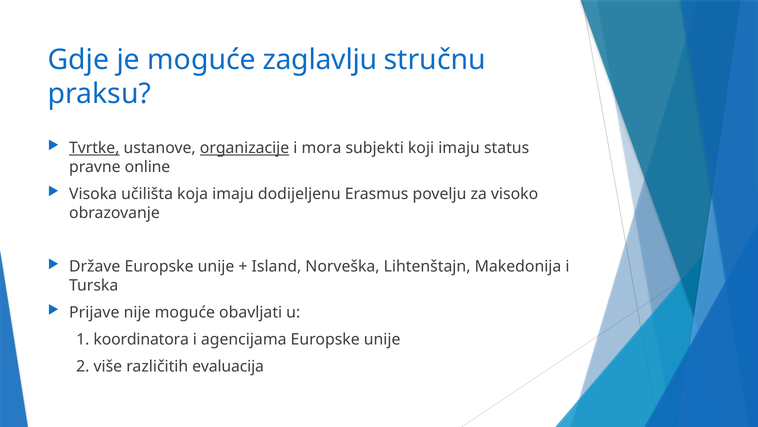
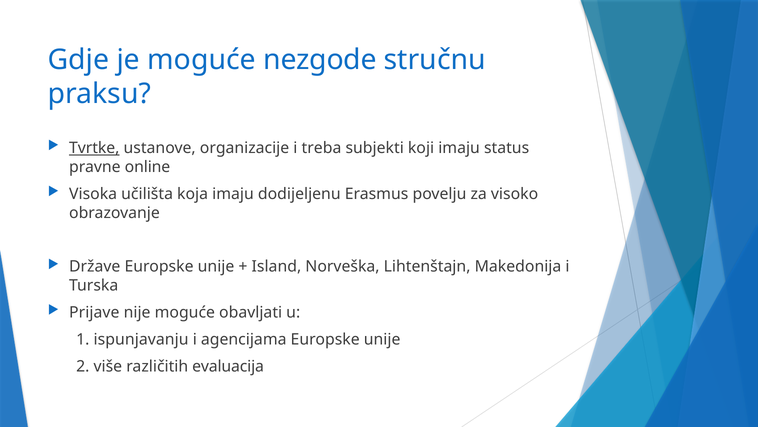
zaglavlju: zaglavlju -> nezgode
organizacije underline: present -> none
mora: mora -> treba
koordinatora: koordinatora -> ispunjavanju
